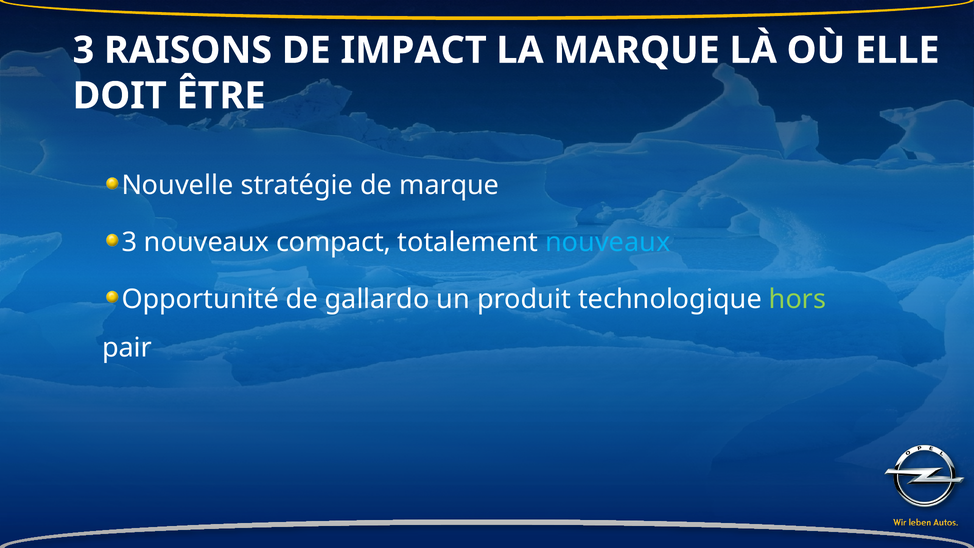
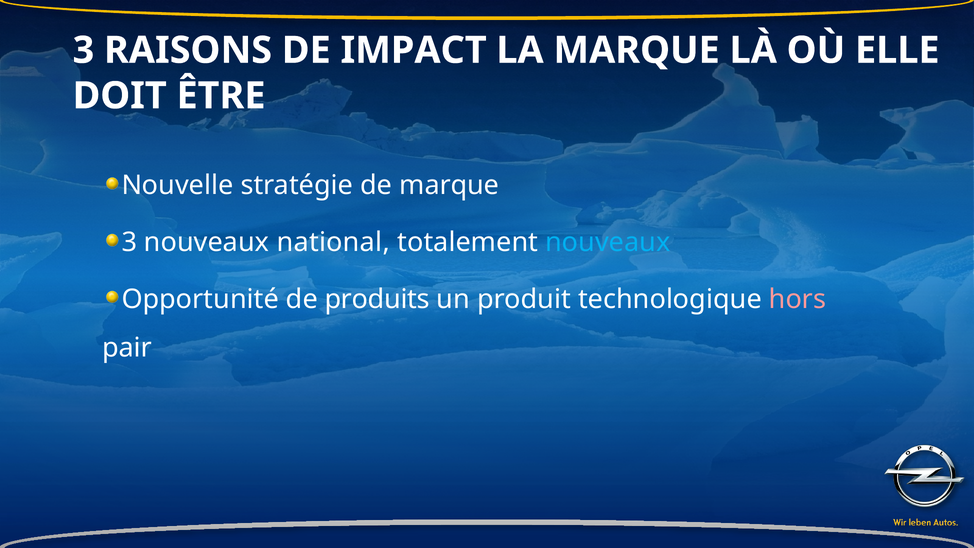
compact: compact -> national
gallardo: gallardo -> produits
hors colour: light green -> pink
